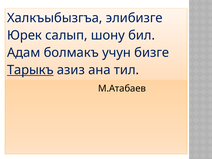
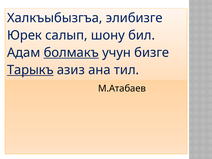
болмакъ underline: none -> present
